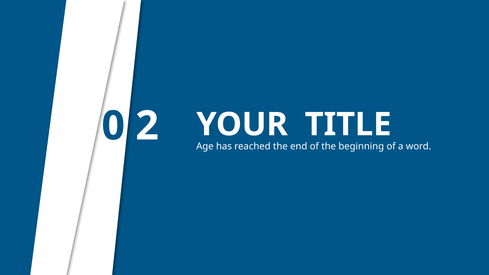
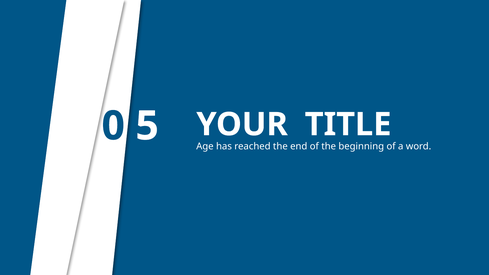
2: 2 -> 5
